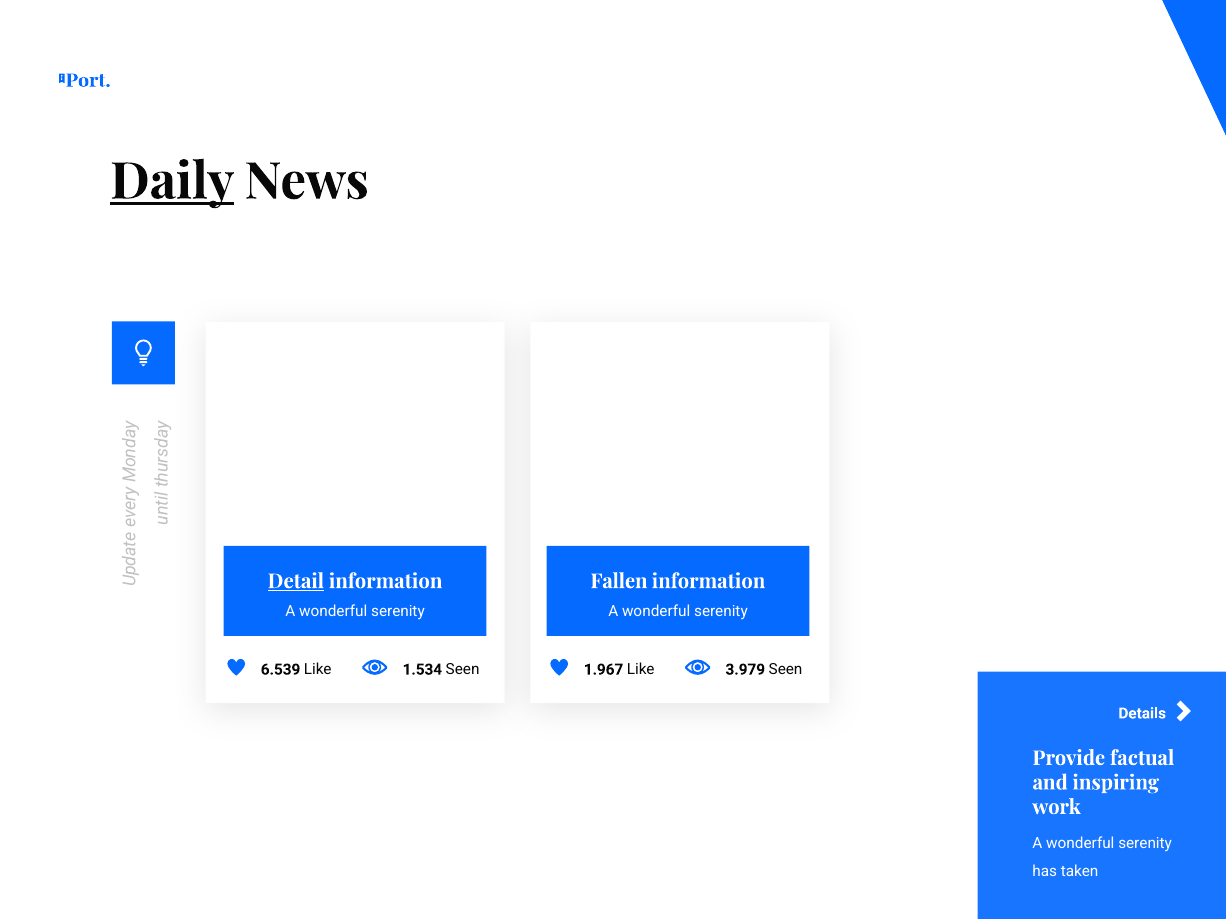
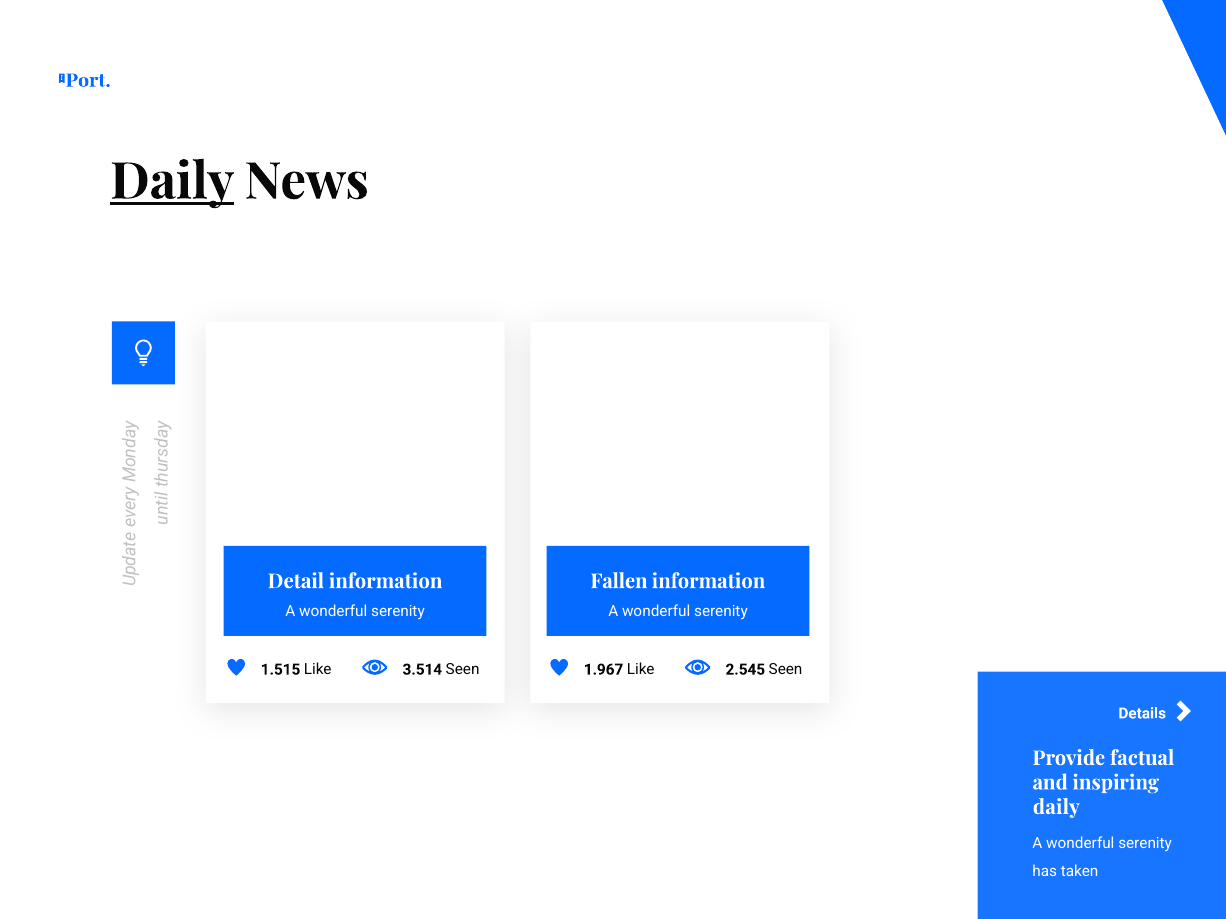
Detail underline: present -> none
6.539: 6.539 -> 1.515
1.534: 1.534 -> 3.514
3.979: 3.979 -> 2.545
work at (1057, 808): work -> daily
